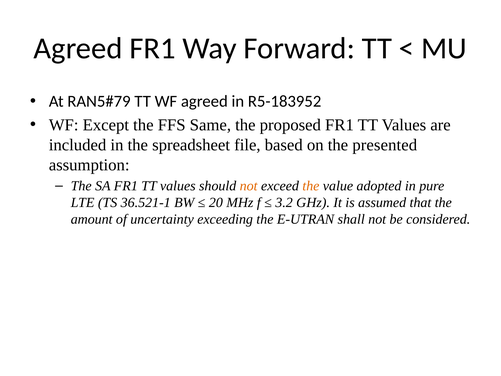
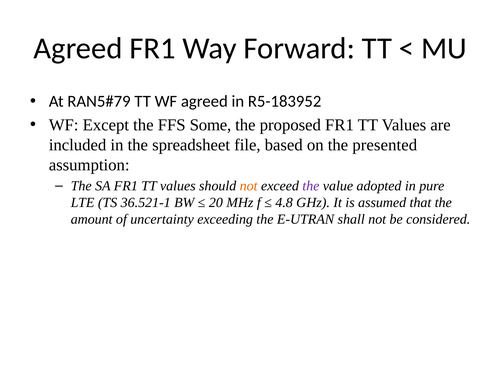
Same: Same -> Some
the at (311, 186) colour: orange -> purple
3.2: 3.2 -> 4.8
